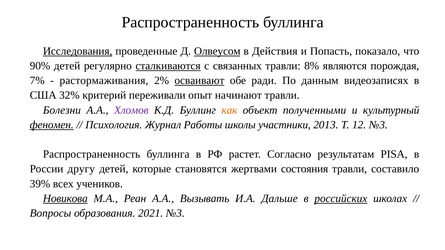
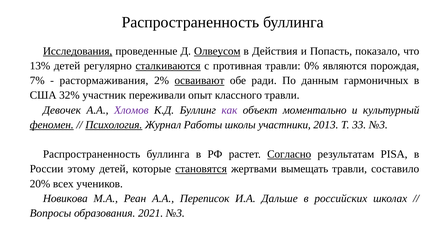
90%: 90% -> 13%
связанных: связанных -> противная
8%: 8% -> 0%
видеозаписях: видеозаписях -> гармоничных
критерий: критерий -> участник
начинают: начинают -> классного
Болезни: Болезни -> Девочек
как colour: orange -> purple
полученными: полученными -> моментально
Психология underline: none -> present
12: 12 -> 33
Согласно underline: none -> present
другу: другу -> этому
становятся underline: none -> present
состояния: состояния -> вымещать
39%: 39% -> 20%
Новикова underline: present -> none
Вызывать: Вызывать -> Переписок
российских underline: present -> none
